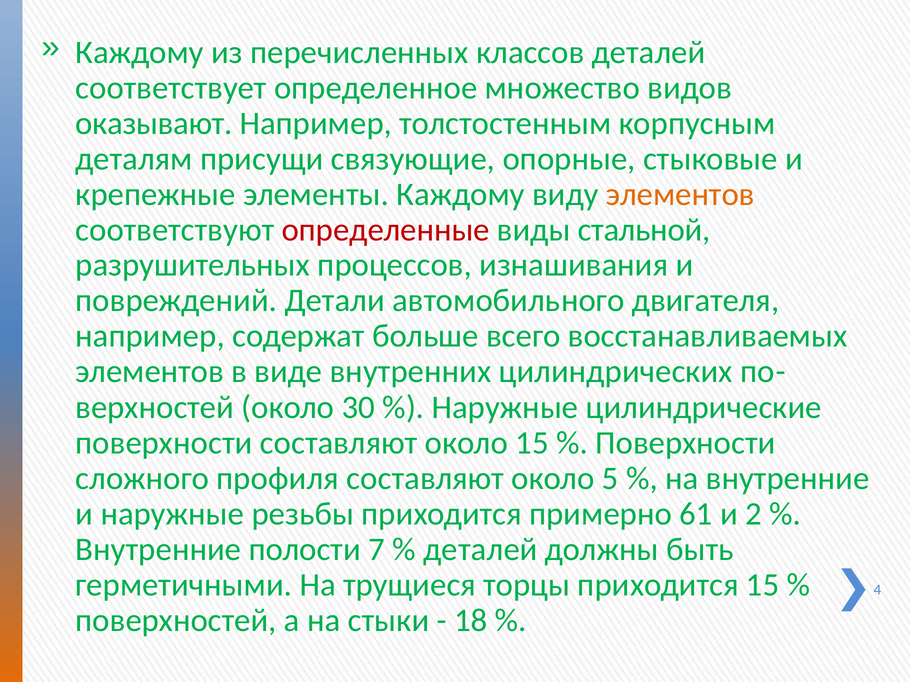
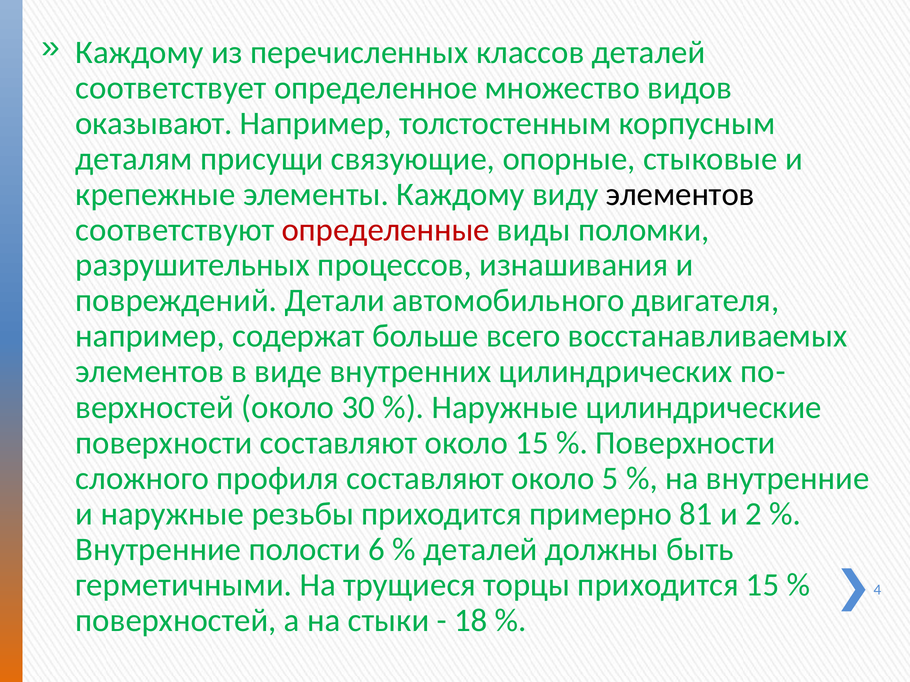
элементов at (680, 194) colour: orange -> black
стальной: стальной -> поломки
61: 61 -> 81
7: 7 -> 6
